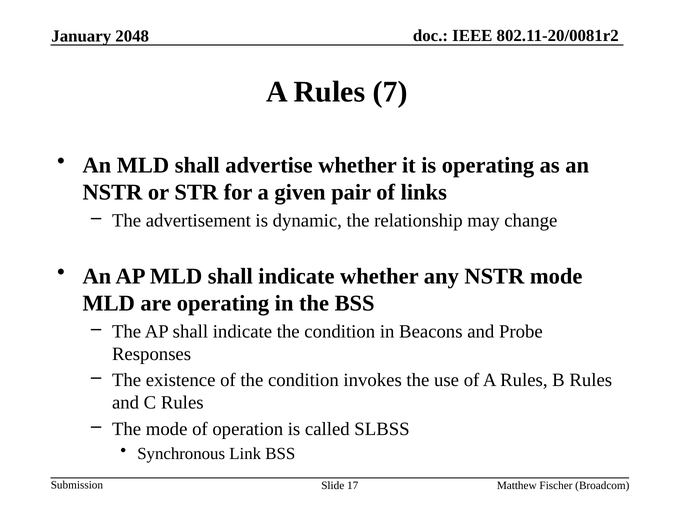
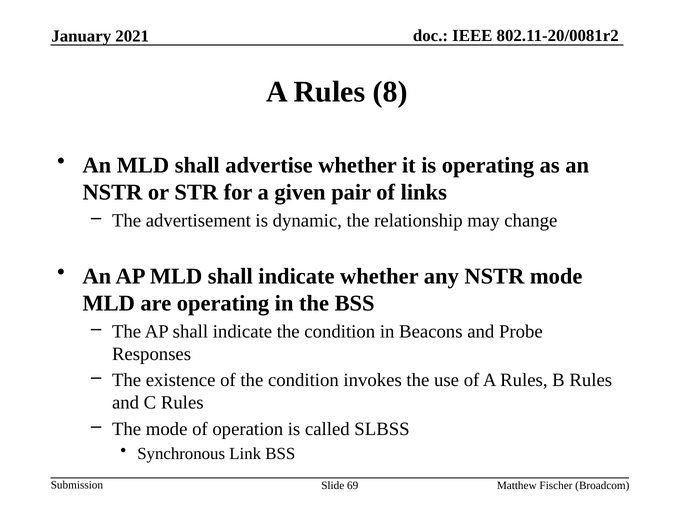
2048: 2048 -> 2021
7: 7 -> 8
17: 17 -> 69
